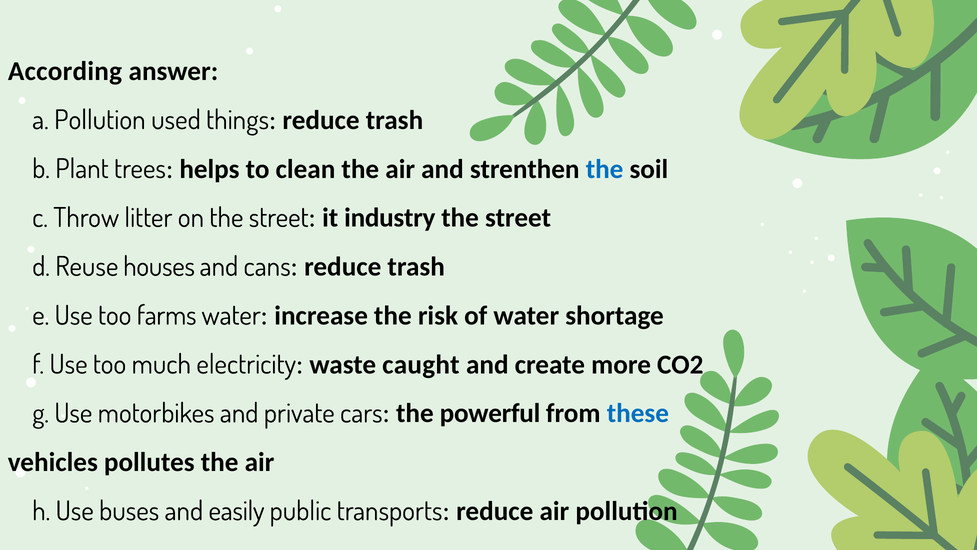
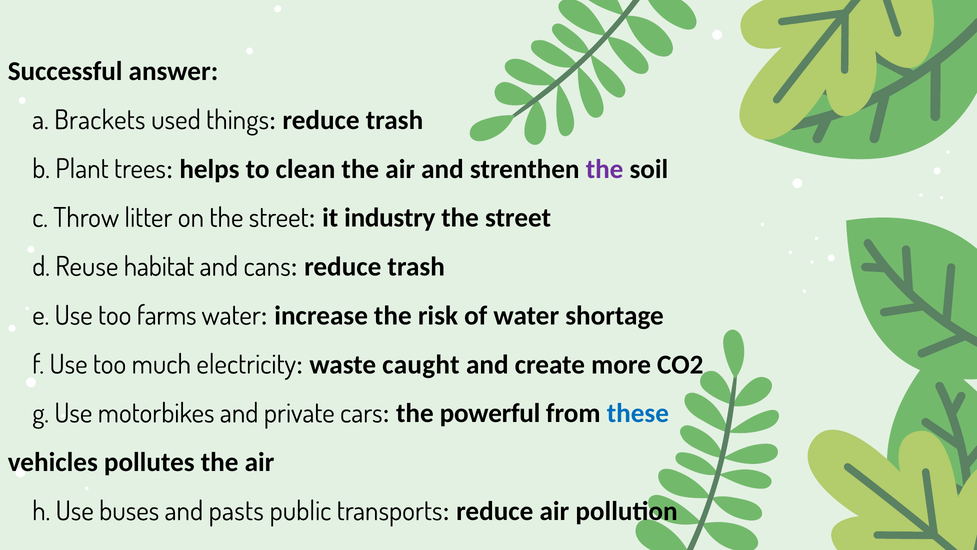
According: According -> Successful
a Pollution: Pollution -> Brackets
the at (605, 169) colour: blue -> purple
houses: houses -> habitat
easily: easily -> pasts
